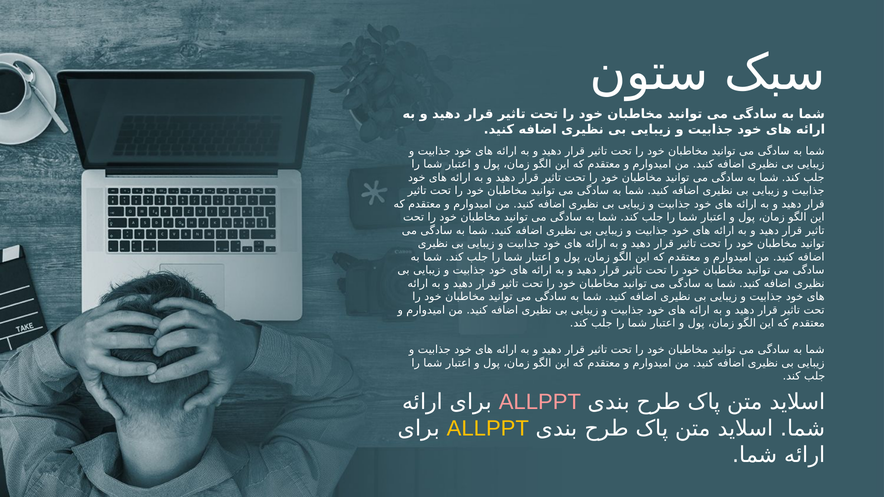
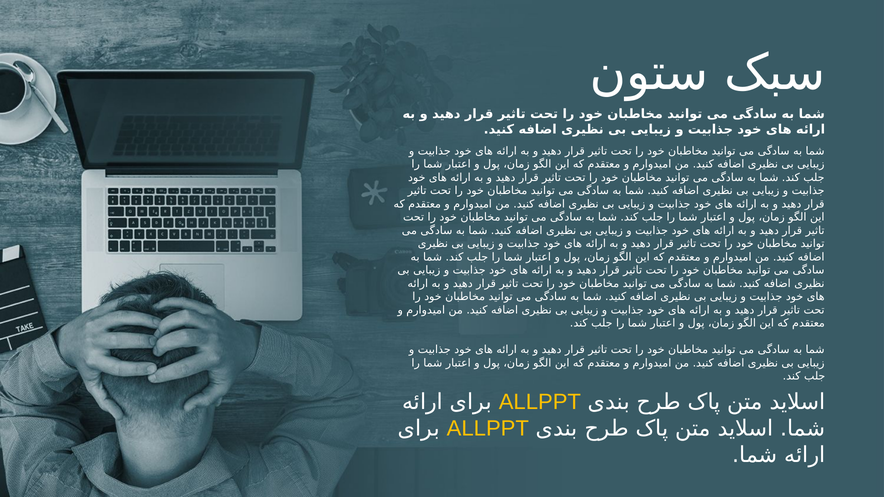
ALLPPT at (540, 402) colour: pink -> yellow
